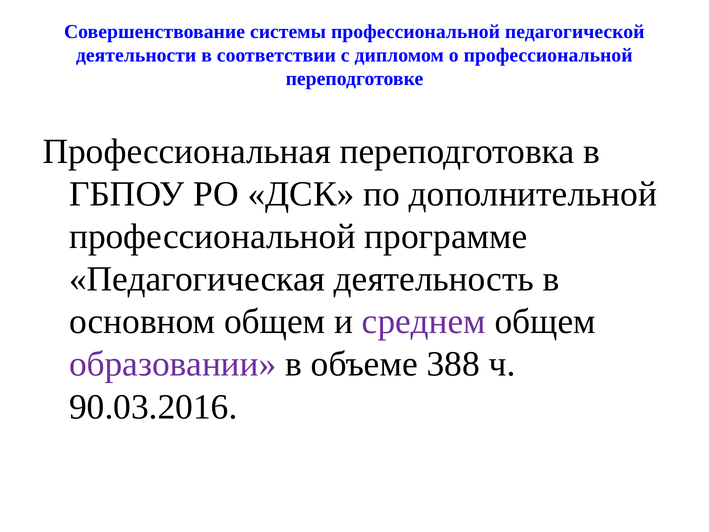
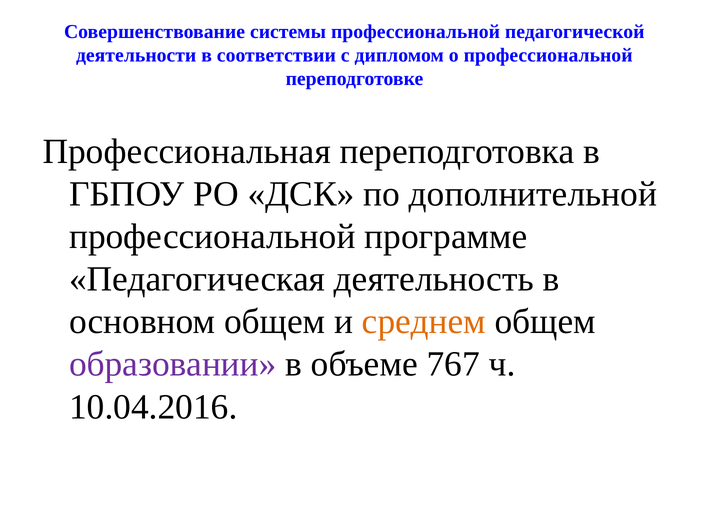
среднем colour: purple -> orange
388: 388 -> 767
90.03.2016: 90.03.2016 -> 10.04.2016
